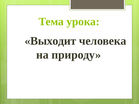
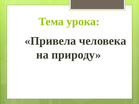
Выходит: Выходит -> Привела
